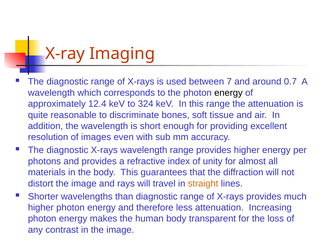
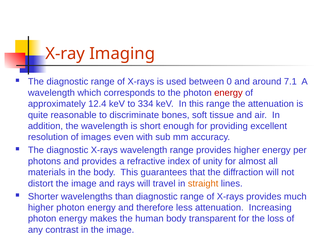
7: 7 -> 0
0.7: 0.7 -> 7.1
energy at (228, 93) colour: black -> red
324: 324 -> 334
